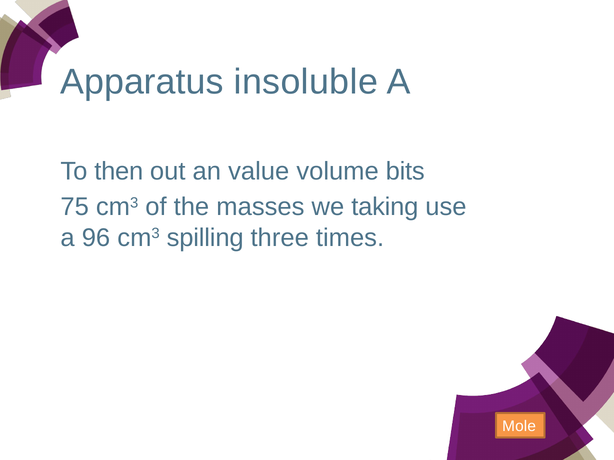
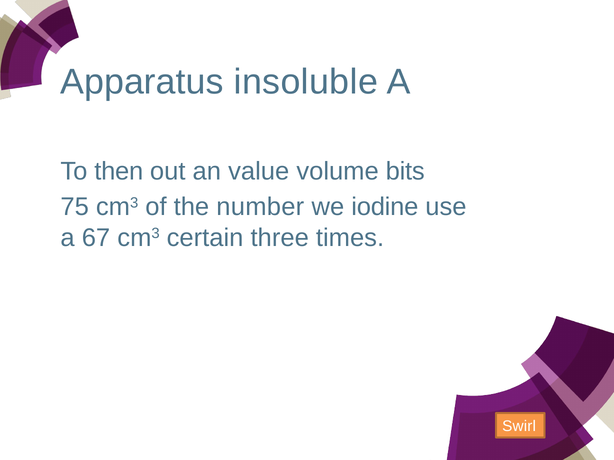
masses: masses -> number
taking: taking -> iodine
96: 96 -> 67
spilling: spilling -> certain
Mole: Mole -> Swirl
